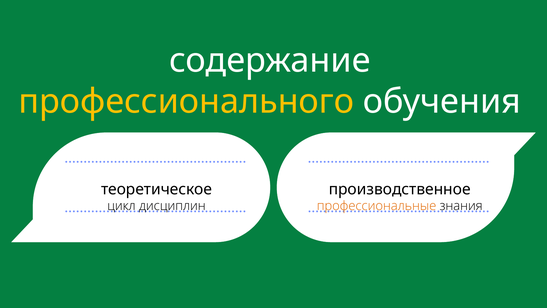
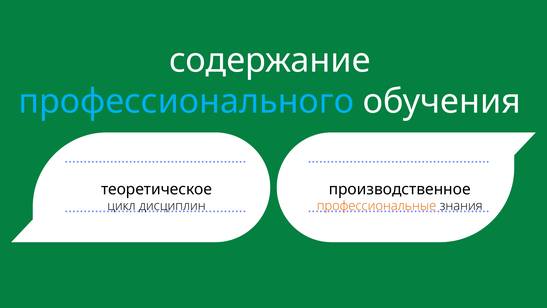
профессионального colour: yellow -> light blue
